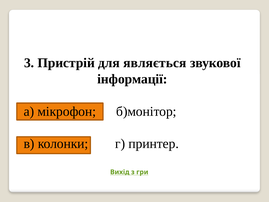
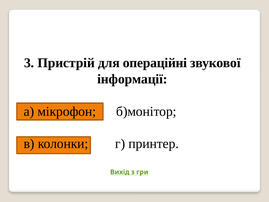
являється: являється -> операційні
